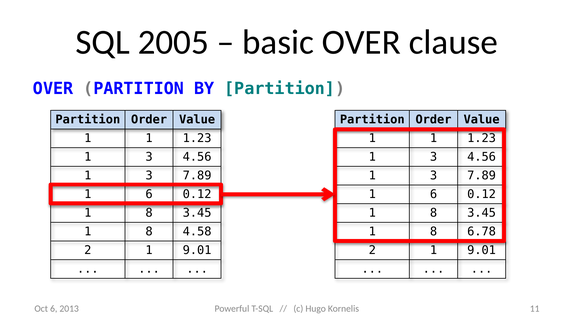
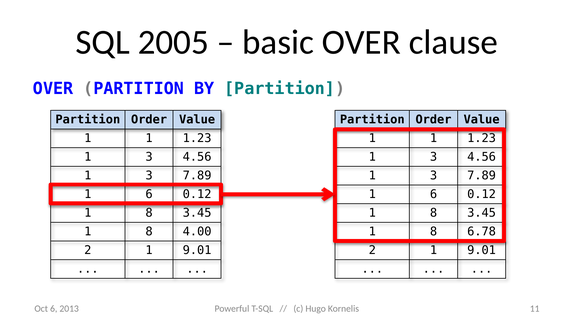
4.58: 4.58 -> 4.00
